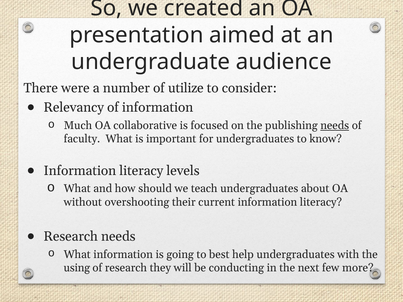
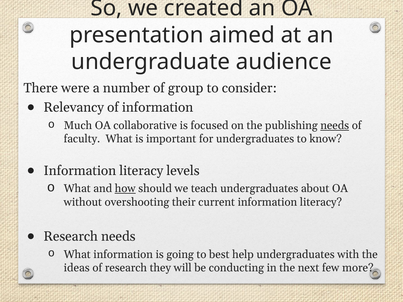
utilize: utilize -> group
how underline: none -> present
using: using -> ideas
